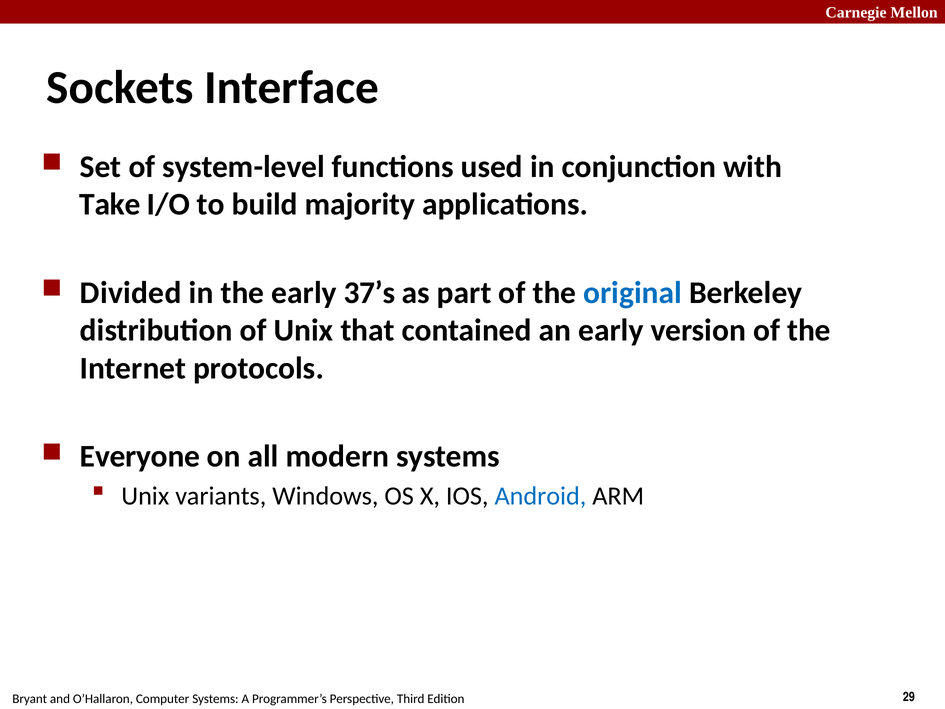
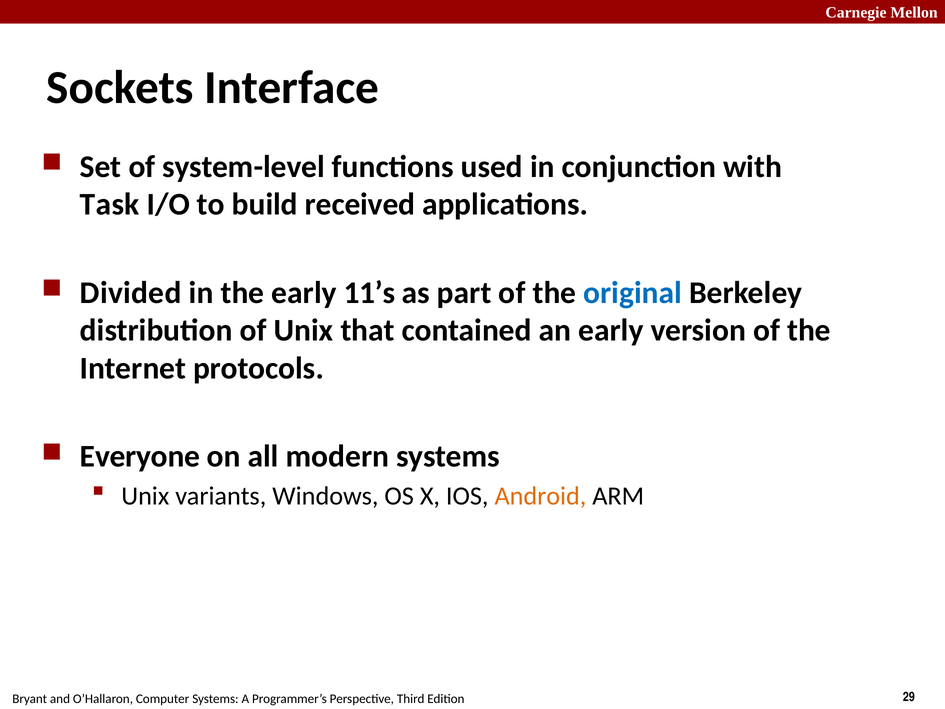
Take: Take -> Task
majority: majority -> received
37’s: 37’s -> 11’s
Android colour: blue -> orange
